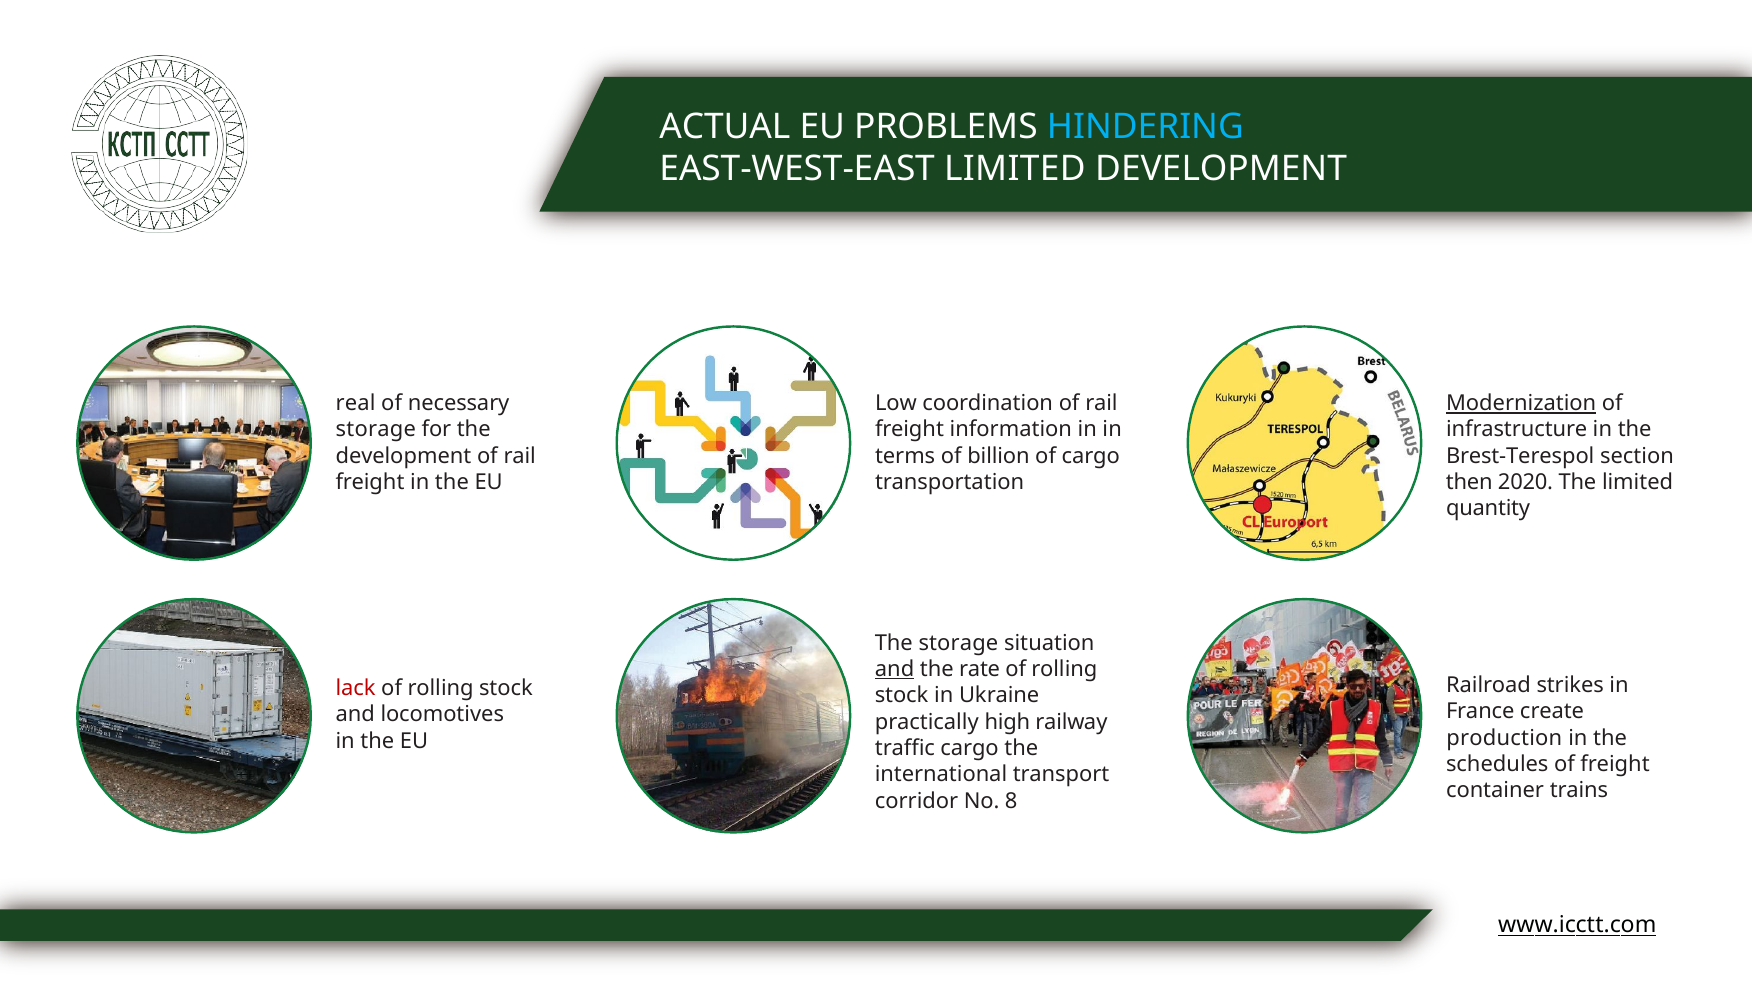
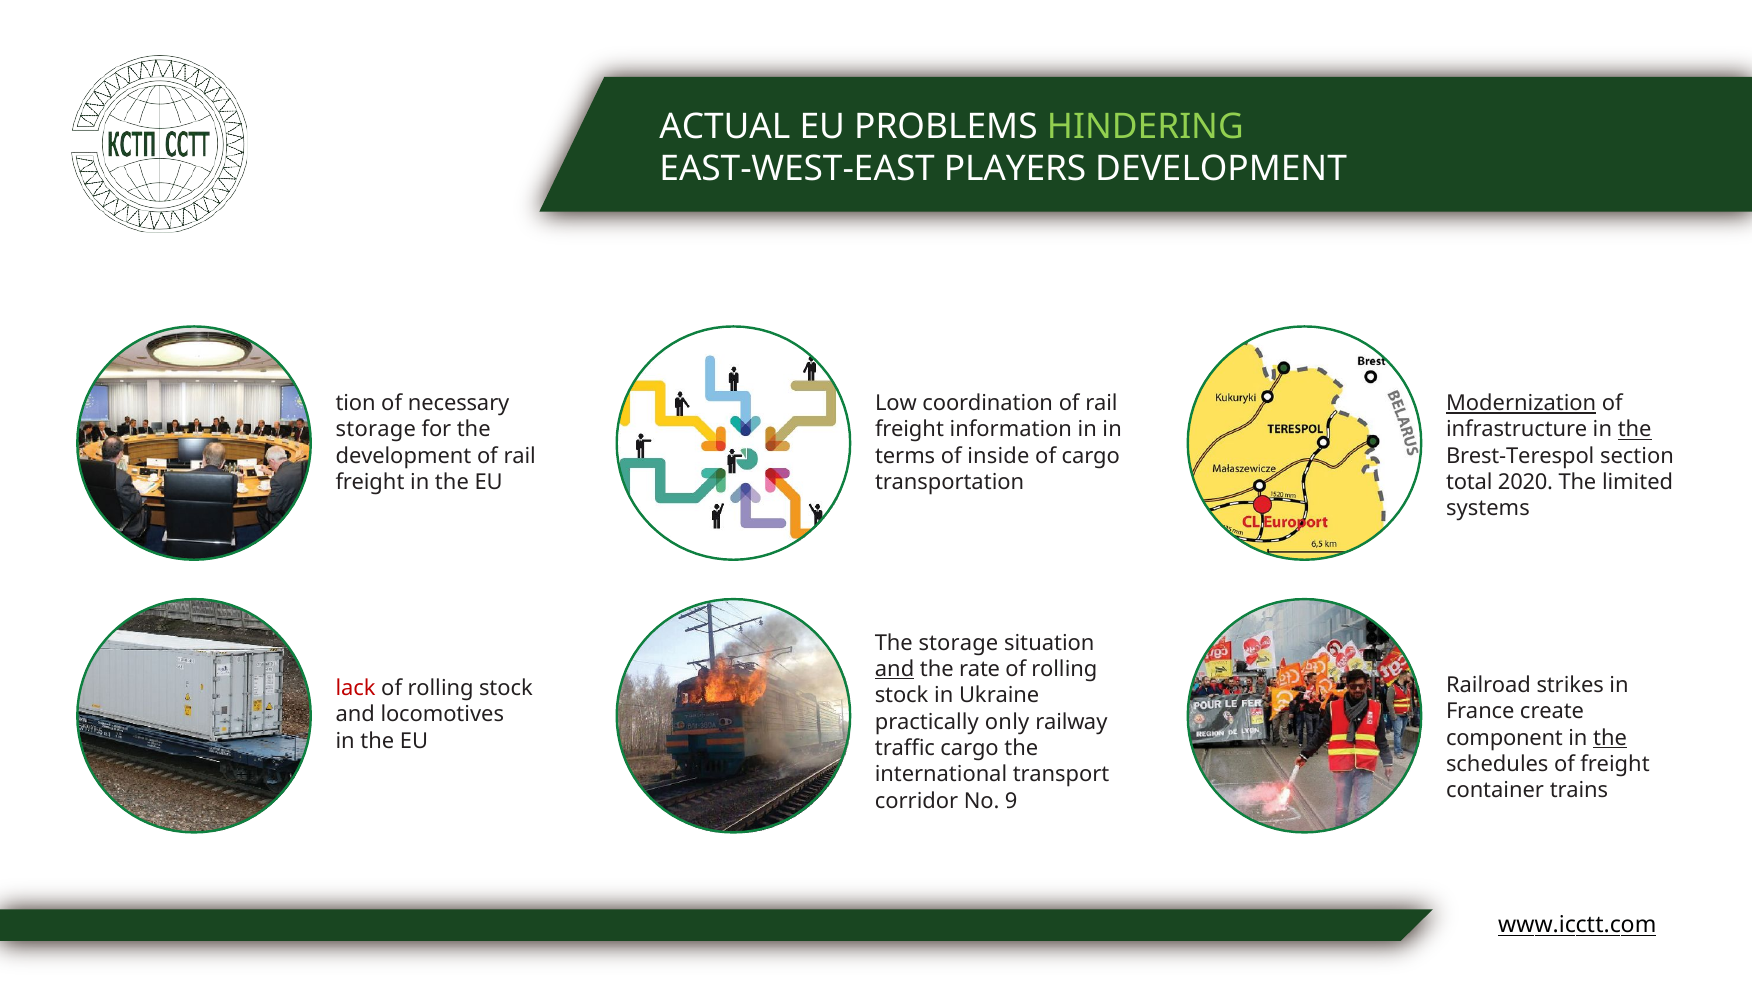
HINDERING colour: light blue -> light green
EAST-WEST-EAST LIMITED: LIMITED -> PLAYERS
real: real -> tion
the at (1635, 430) underline: none -> present
billion: billion -> inside
then: then -> total
quantity: quantity -> systems
high: high -> only
production: production -> component
the at (1610, 738) underline: none -> present
8: 8 -> 9
